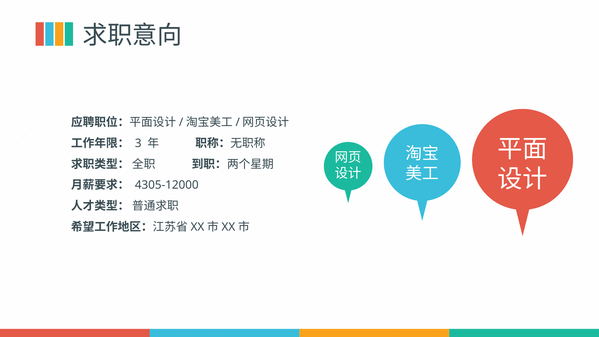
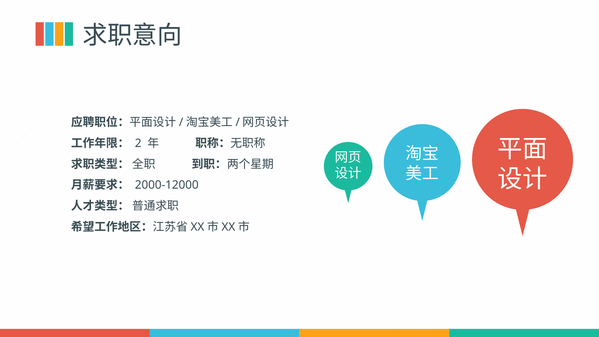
3: 3 -> 2
4305-12000: 4305-12000 -> 2000-12000
